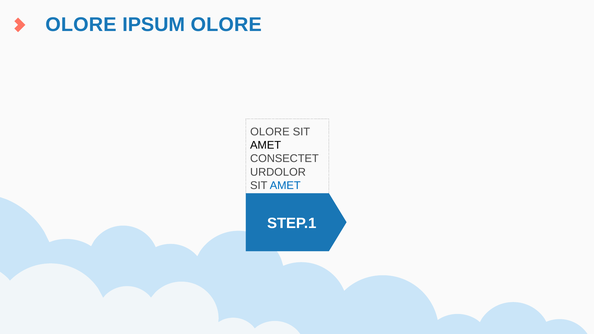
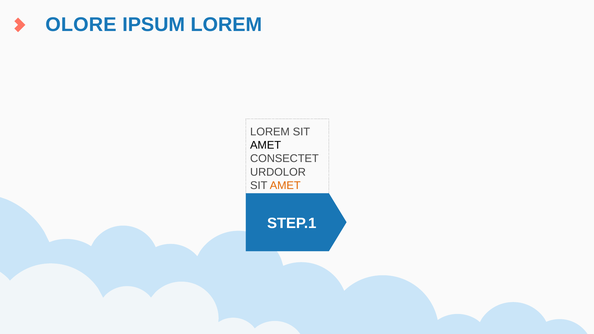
IPSUM OLORE: OLORE -> LOREM
OLORE at (270, 132): OLORE -> LOREM
AMET at (285, 185) colour: blue -> orange
